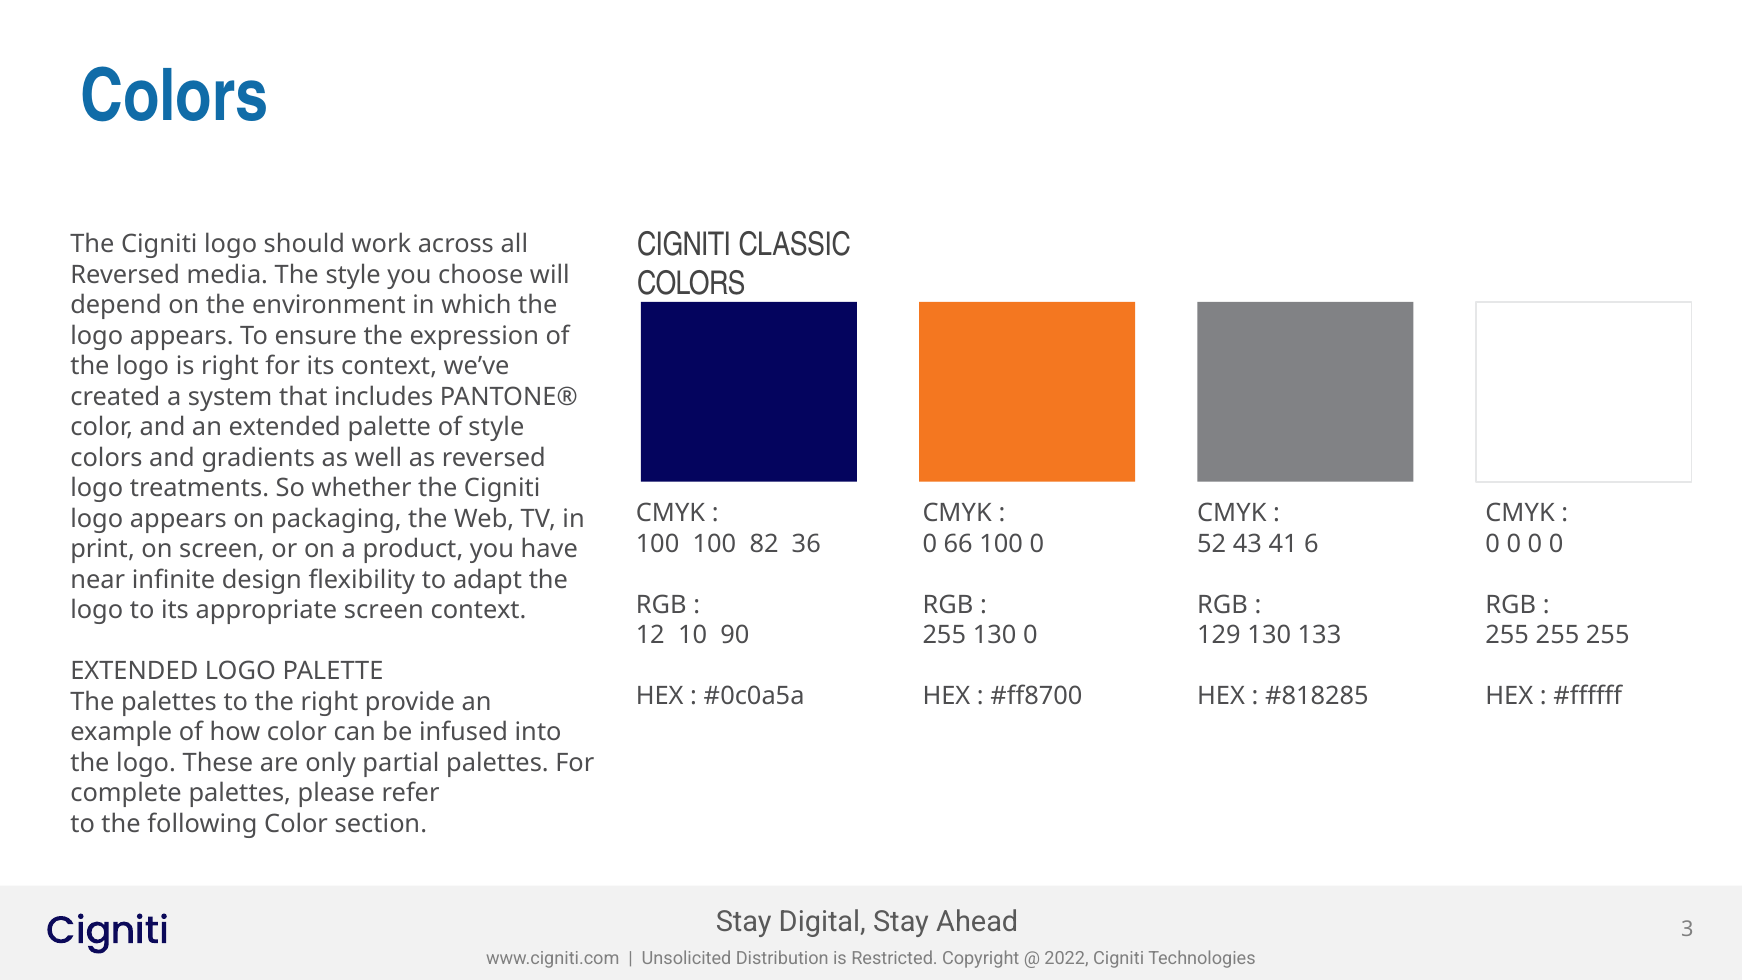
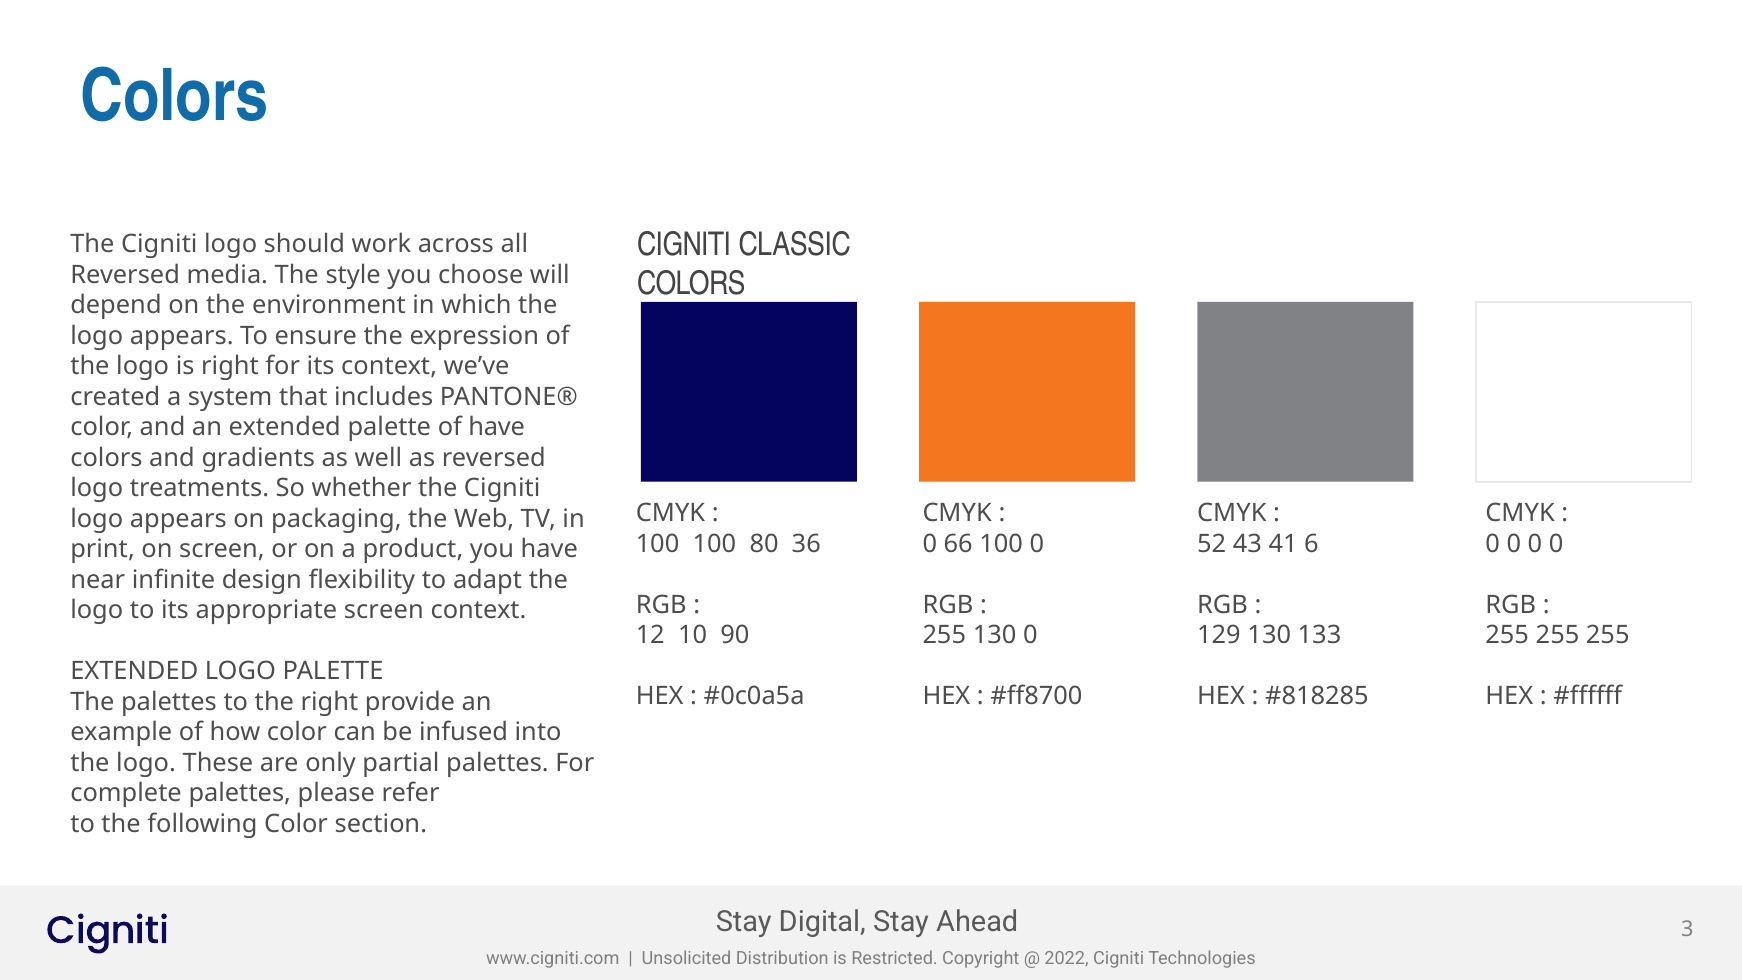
of style: style -> have
82: 82 -> 80
